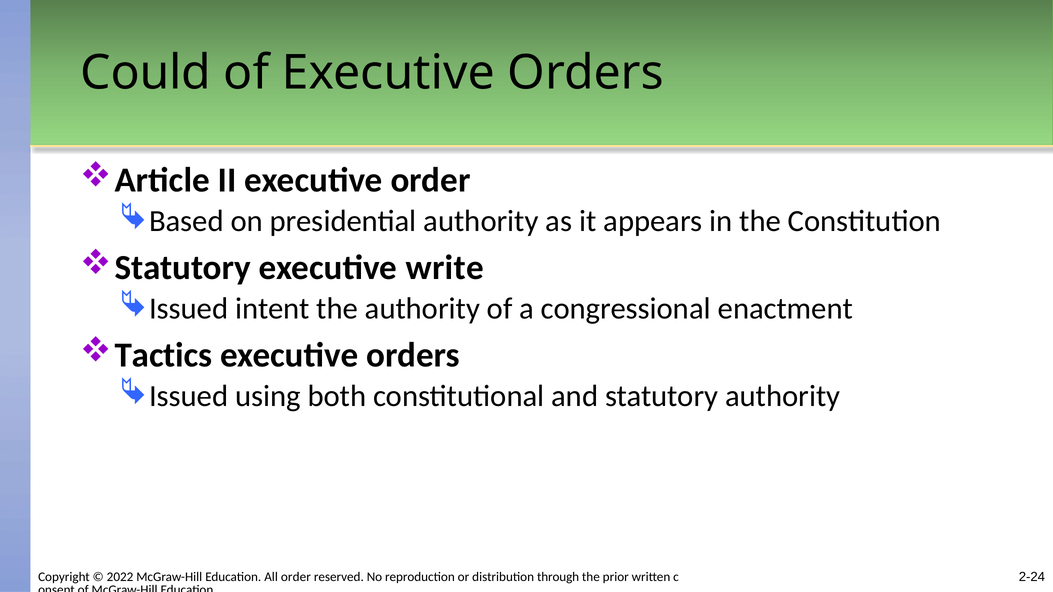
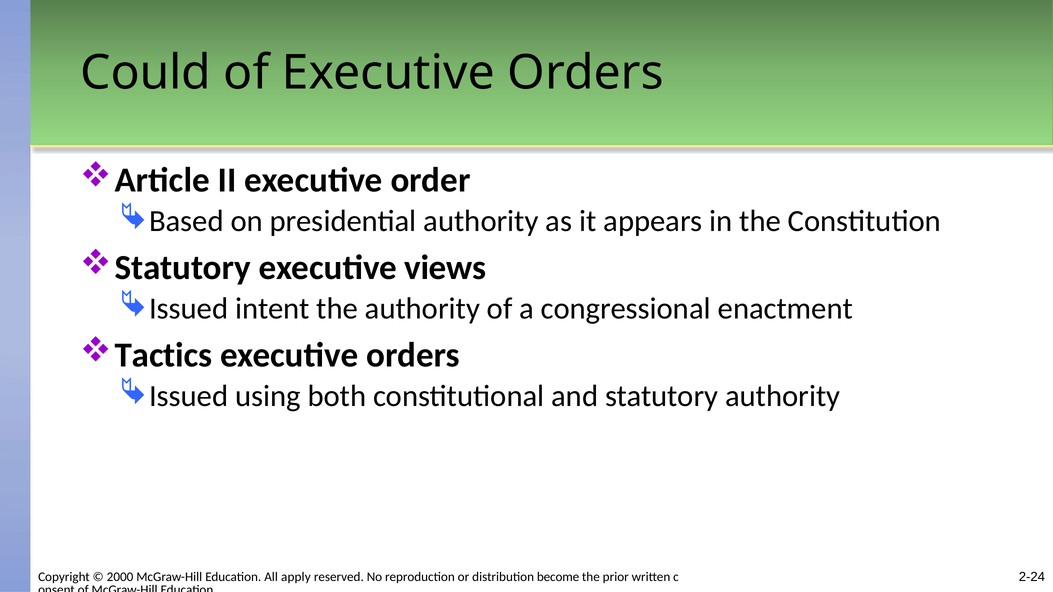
write: write -> views
2022: 2022 -> 2000
All order: order -> apply
through: through -> become
